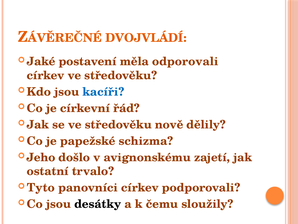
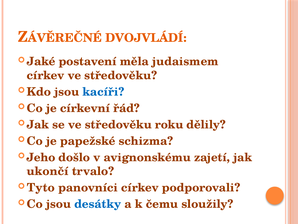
odporovali: odporovali -> judaismem
nově: nově -> roku
ostatní: ostatní -> ukončí
desátky colour: black -> blue
